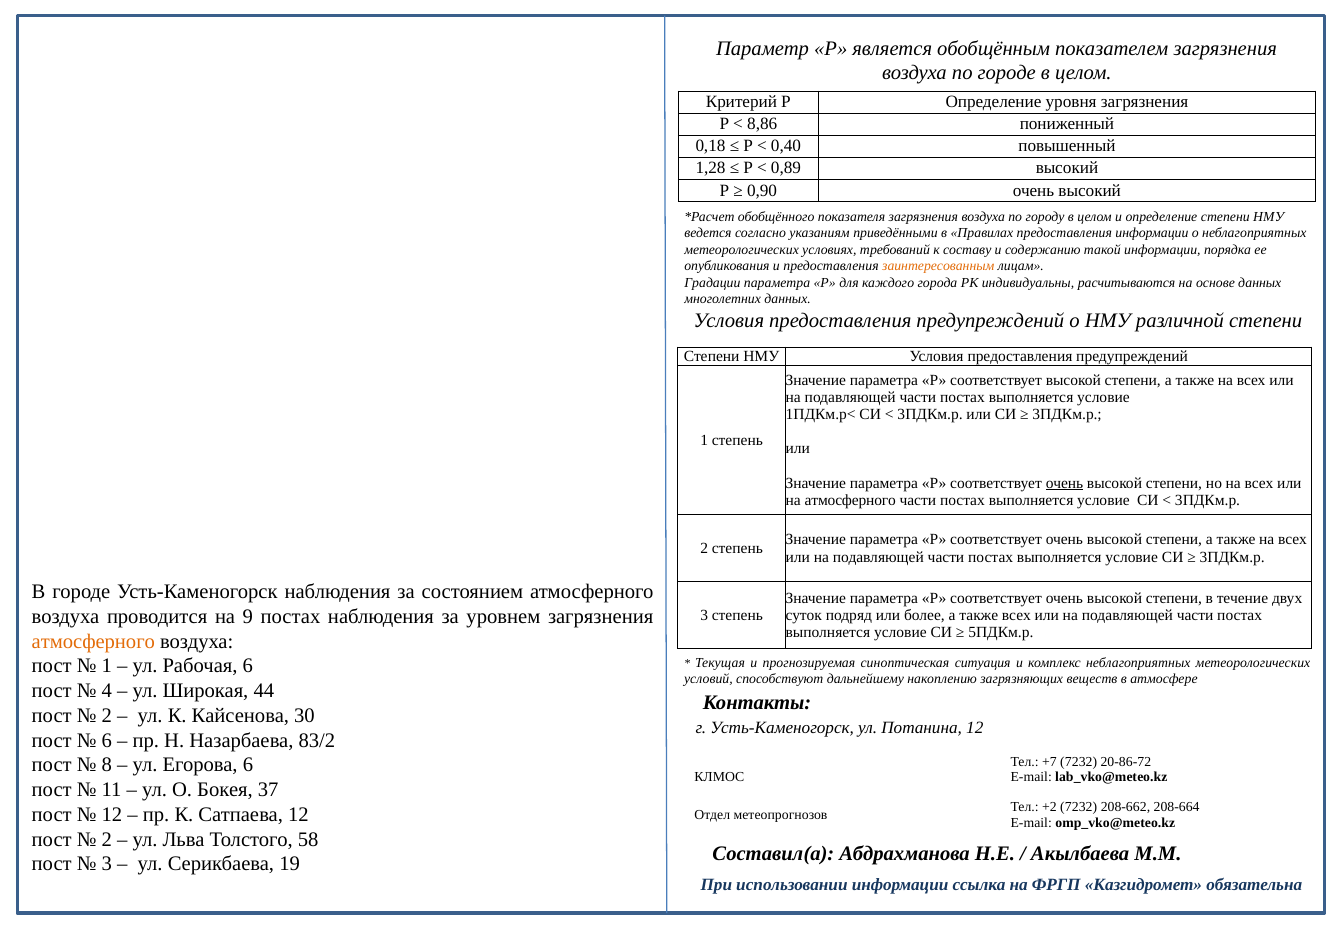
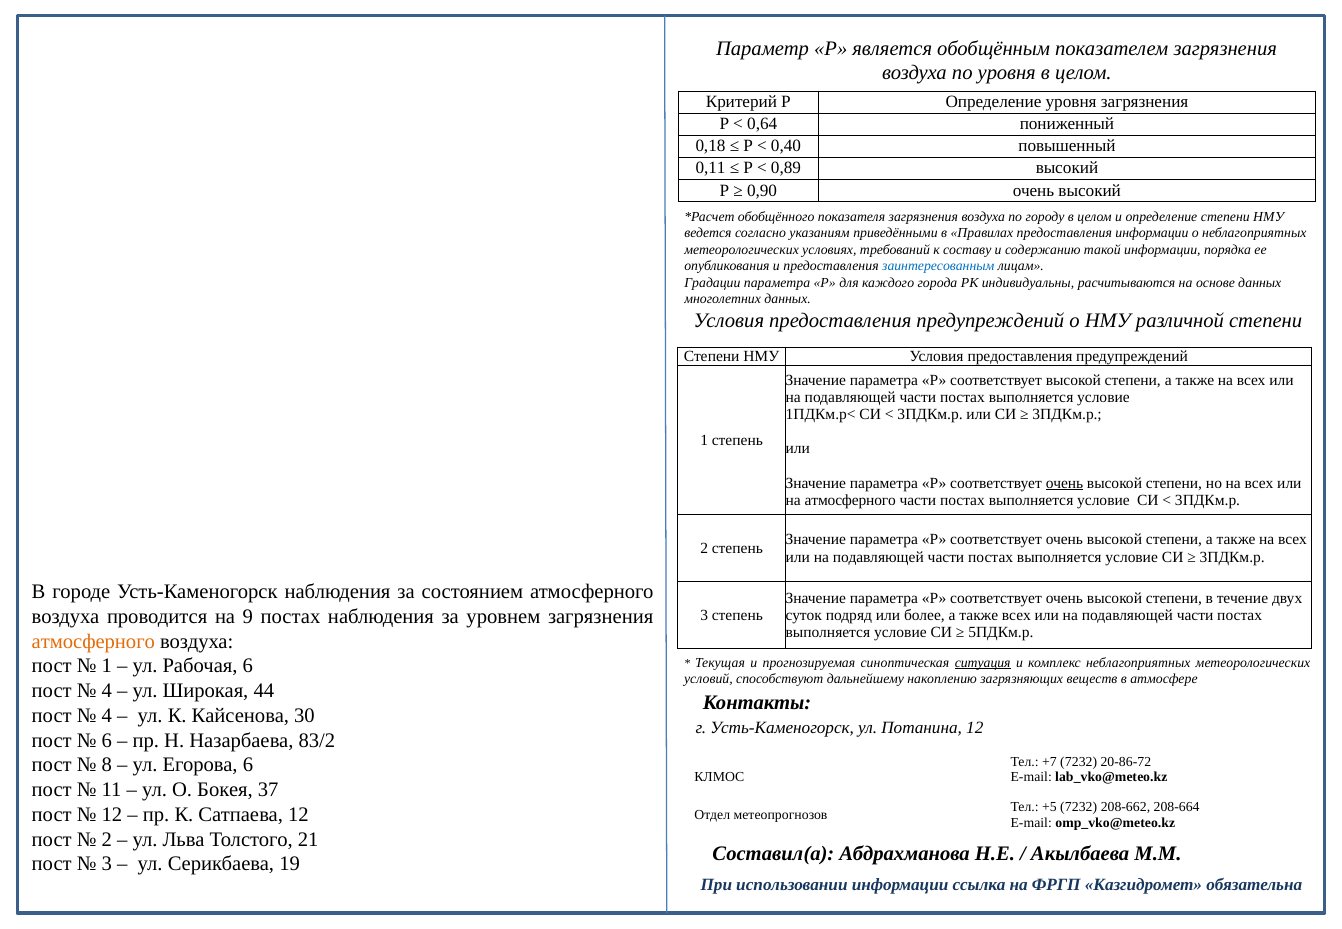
по городе: городе -> уровня
8,86: 8,86 -> 0,64
1,28: 1,28 -> 0,11
заинтересованным colour: orange -> blue
ситуация underline: none -> present
2 at (107, 716): 2 -> 4
+2: +2 -> +5
58: 58 -> 21
